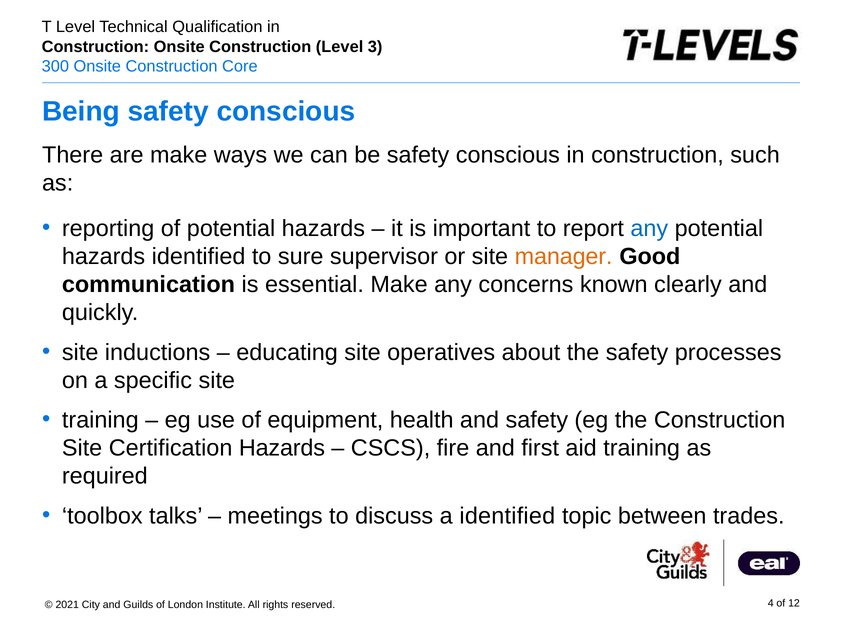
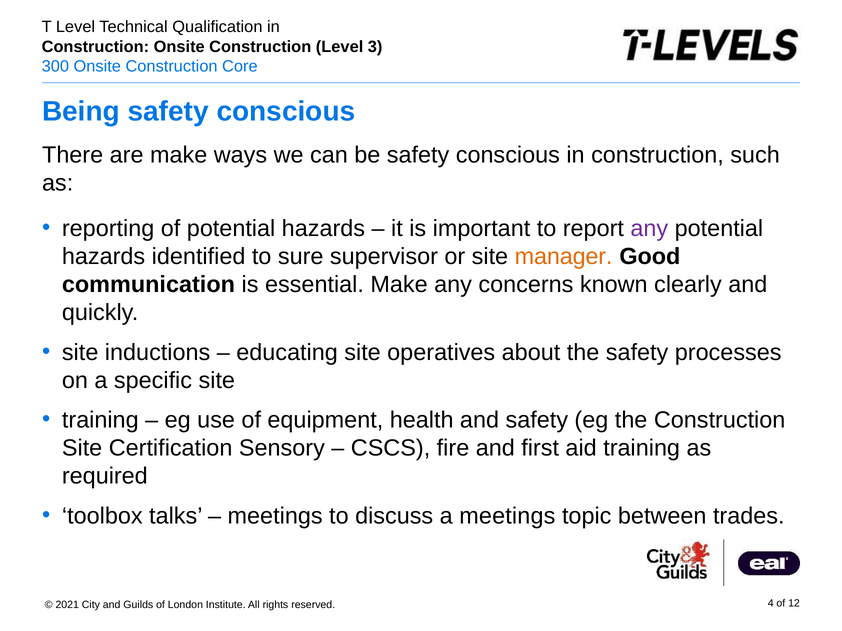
any at (649, 229) colour: blue -> purple
Certification Hazards: Hazards -> Sensory
a identified: identified -> meetings
